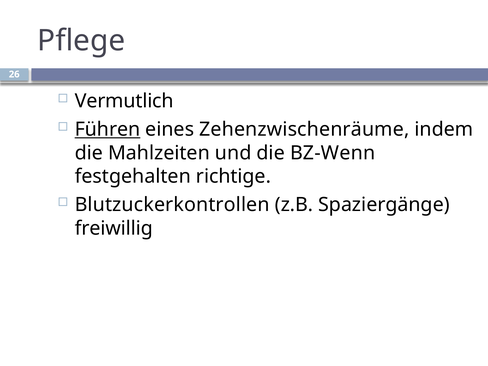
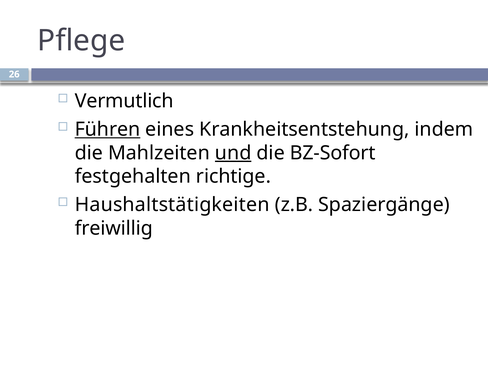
Zehenzwischenräume: Zehenzwischenräume -> Krankheitsentstehung
und underline: none -> present
BZ-Wenn: BZ-Wenn -> BZ-Sofort
Blutzuckerkontrollen: Blutzuckerkontrollen -> Haushaltstätigkeiten
